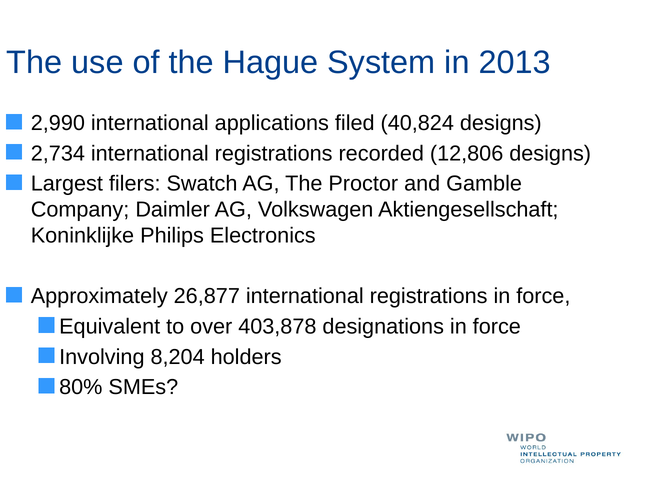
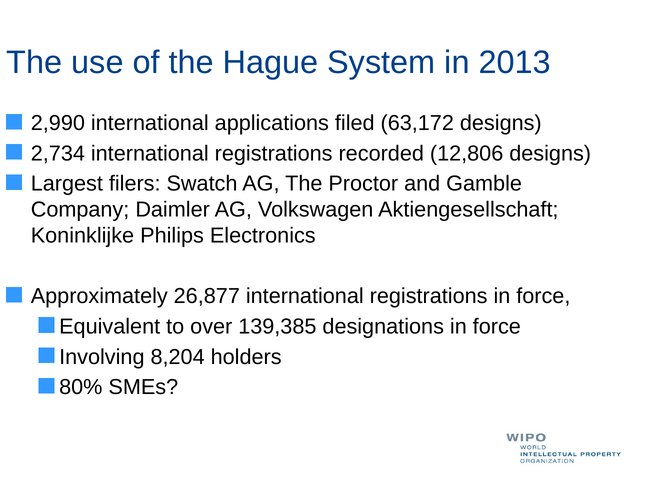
40,824: 40,824 -> 63,172
403,878: 403,878 -> 139,385
